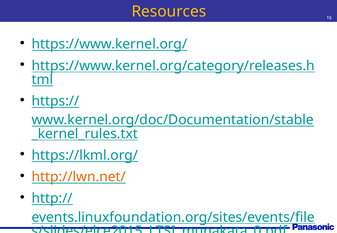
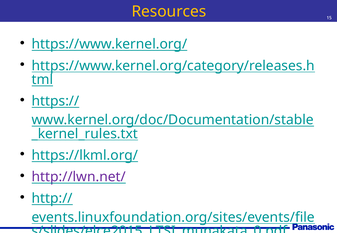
http://lwn.net/ colour: orange -> purple
